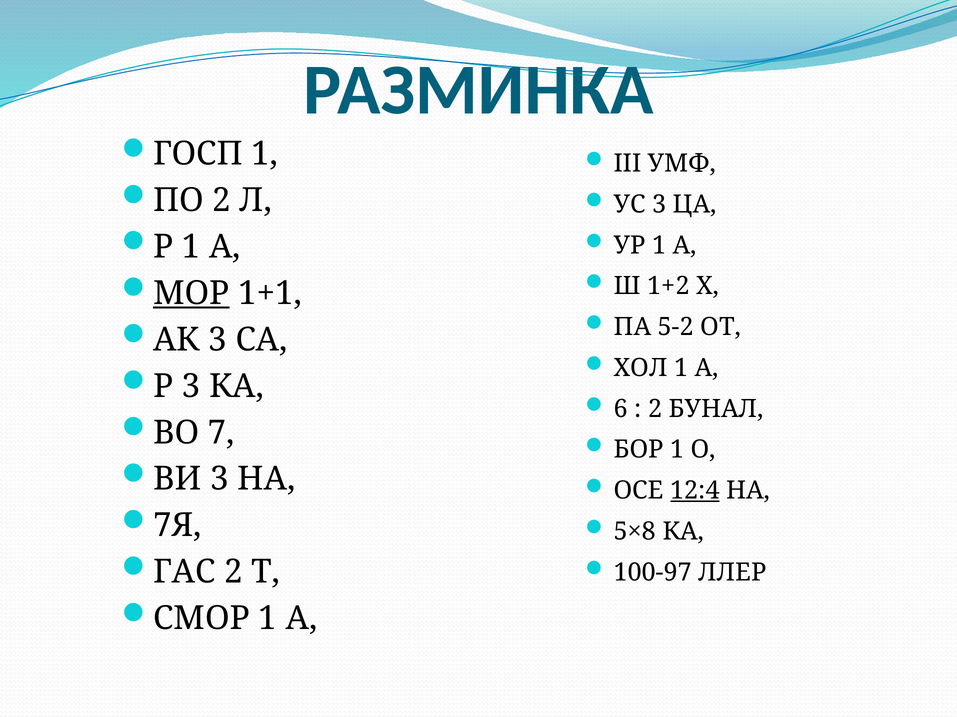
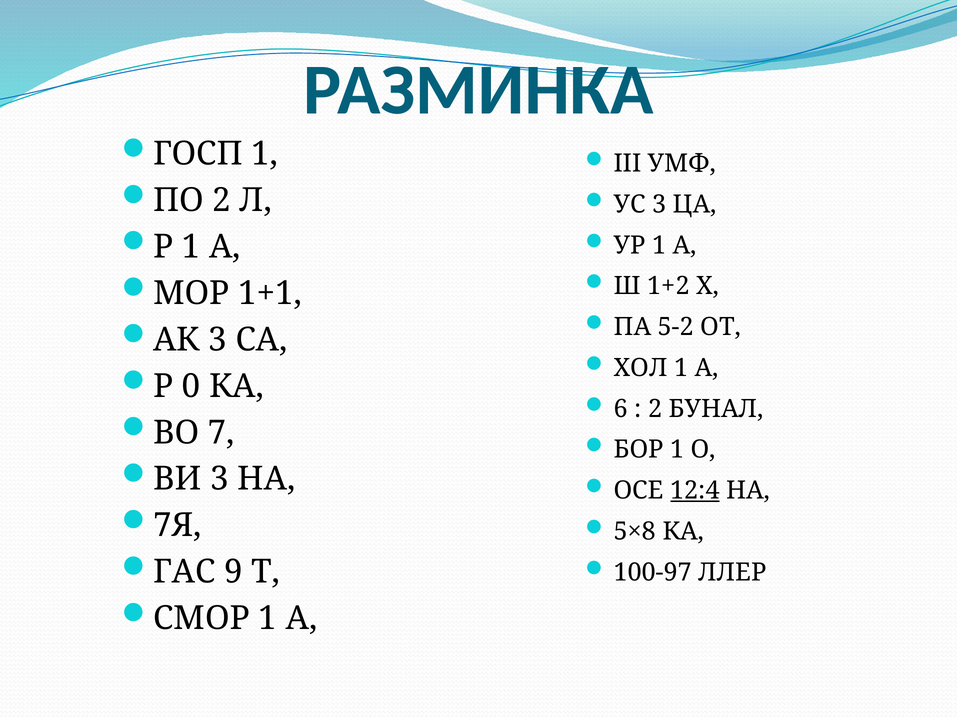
МОР underline: present -> none
Р 3: 3 -> 0
ГАС 2: 2 -> 9
